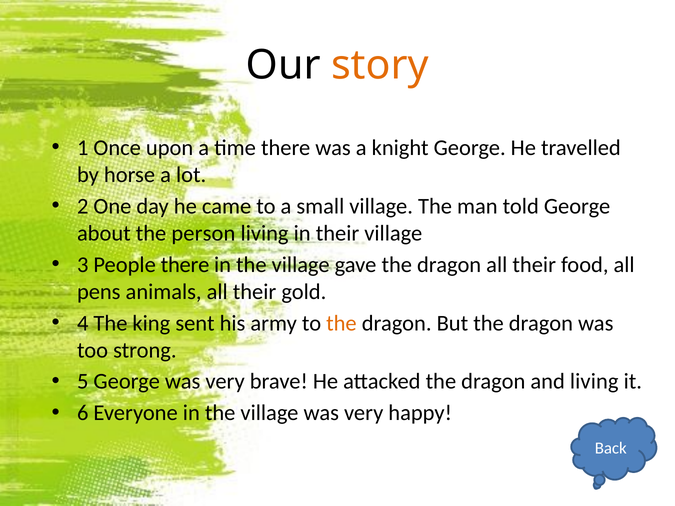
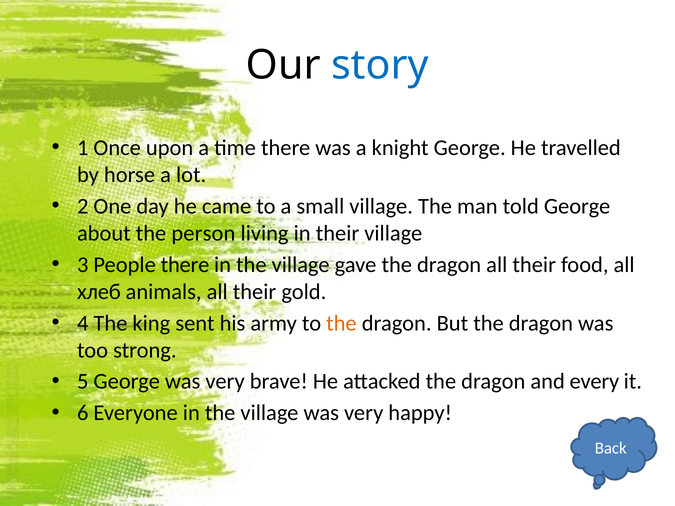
story colour: orange -> blue
pens: pens -> хлеб
and living: living -> every
